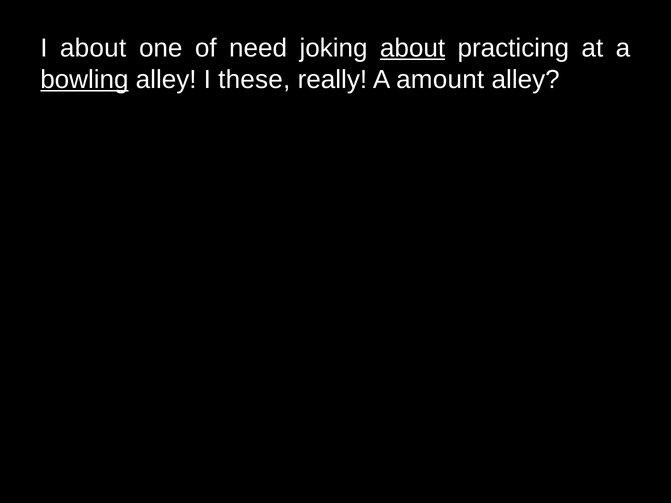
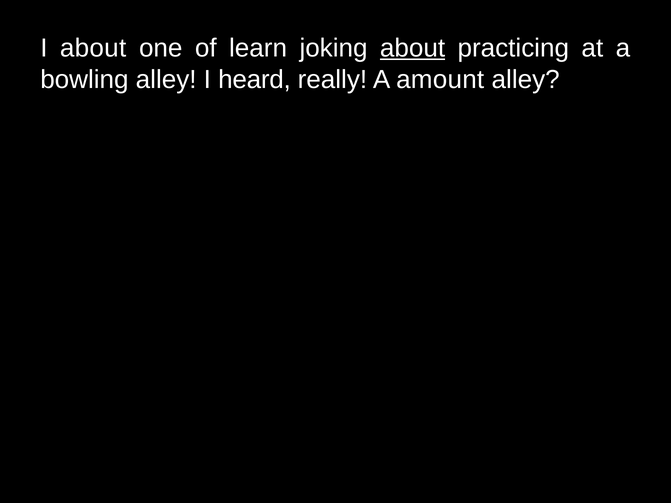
need: need -> learn
bowling underline: present -> none
these: these -> heard
